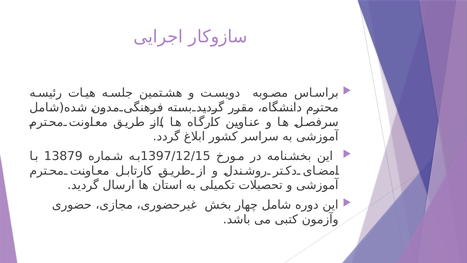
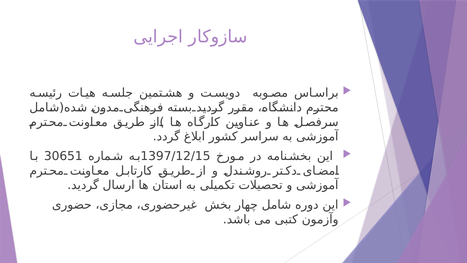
13879: 13879 -> 30651
